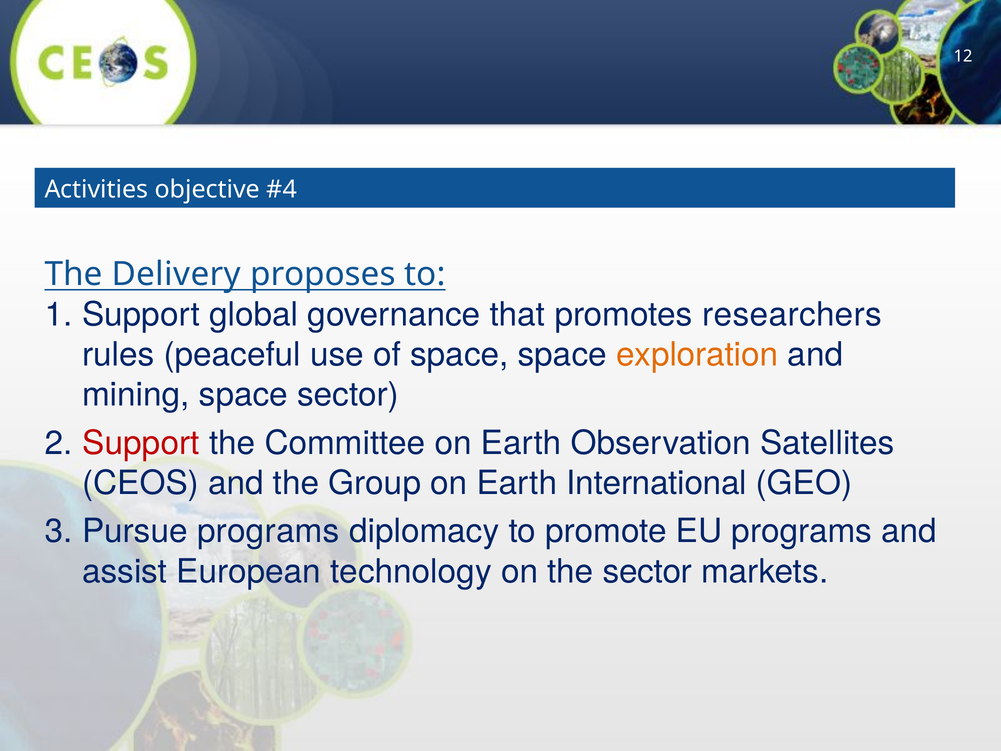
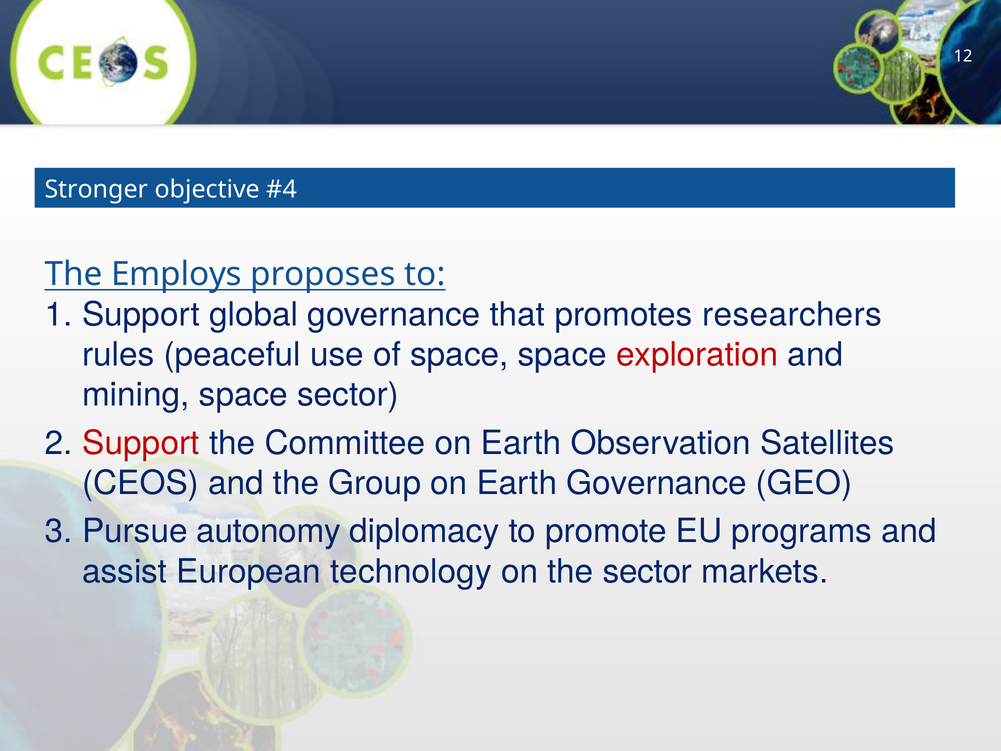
Activities: Activities -> Stronger
Delivery: Delivery -> Employs
exploration colour: orange -> red
Earth International: International -> Governance
Pursue programs: programs -> autonomy
